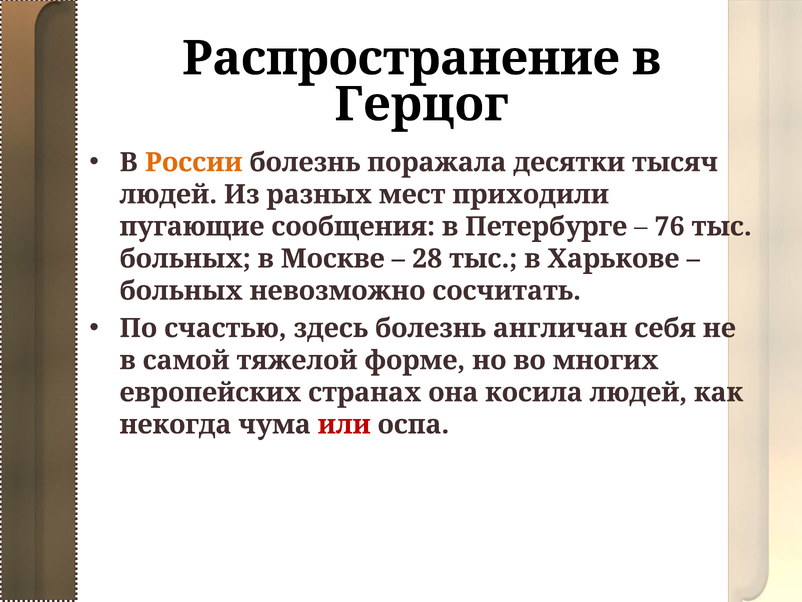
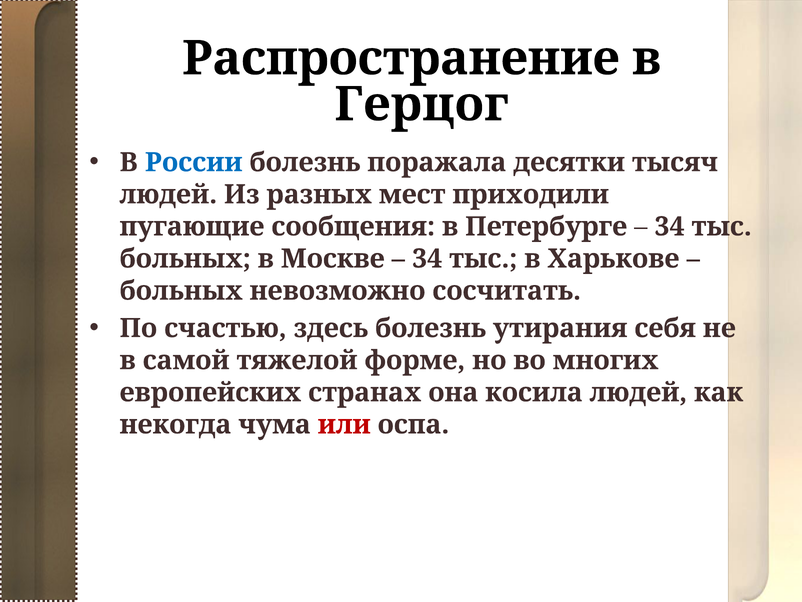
России colour: orange -> blue
76 at (669, 226): 76 -> 34
28 at (427, 259): 28 -> 34
англичан: англичан -> утирания
